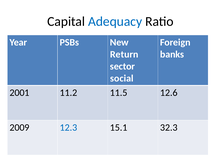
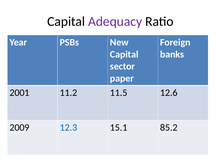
Adequacy colour: blue -> purple
Return at (124, 54): Return -> Capital
social: social -> paper
32.3: 32.3 -> 85.2
